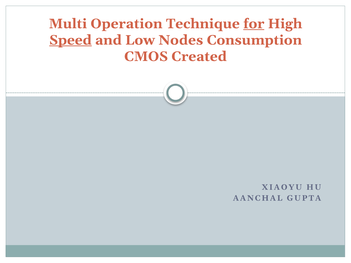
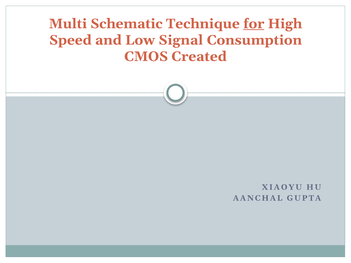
Operation: Operation -> Schematic
Speed underline: present -> none
Nodes: Nodes -> Signal
